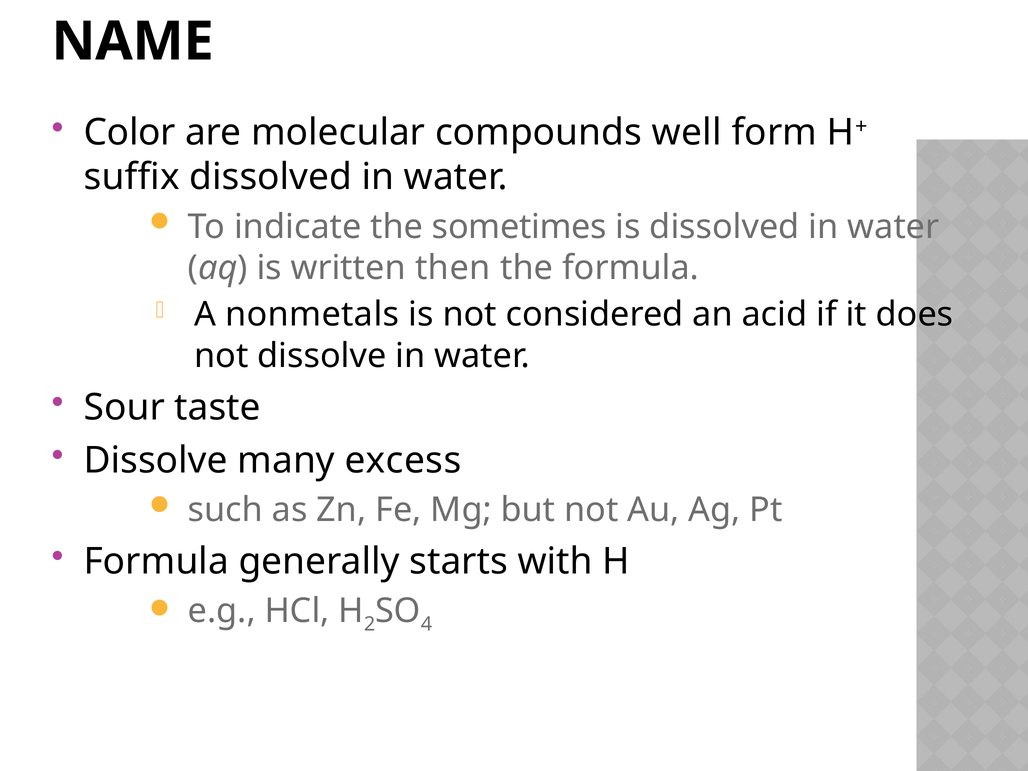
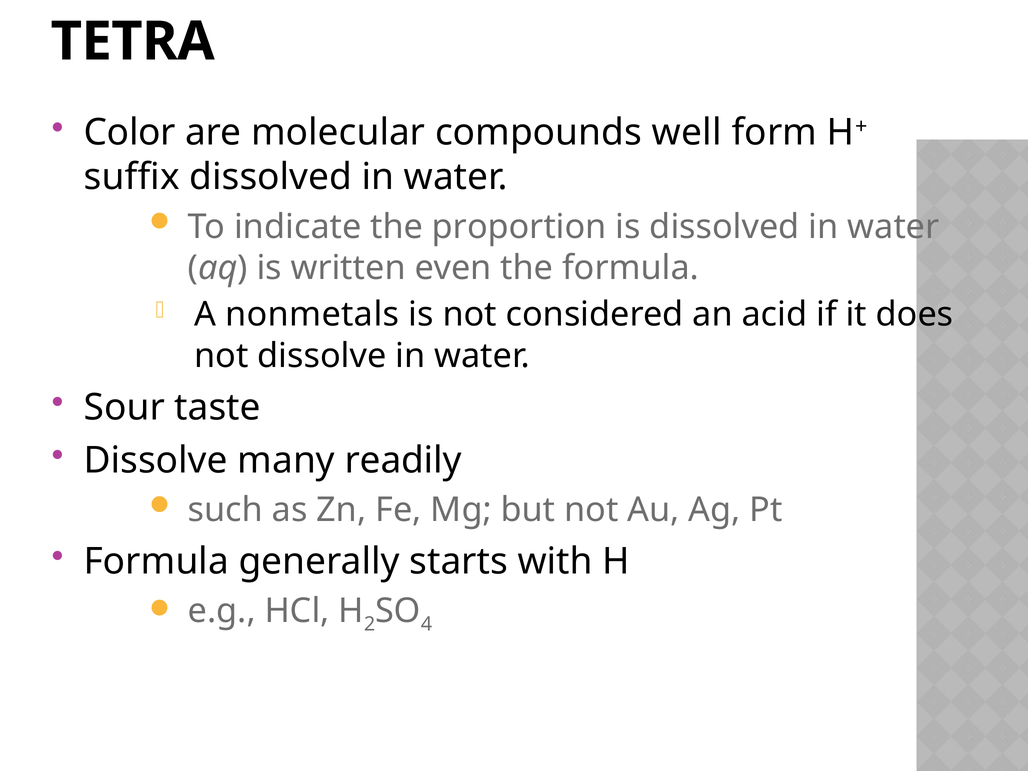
NAME: NAME -> TETRA
sometimes: sometimes -> proportion
then: then -> even
excess: excess -> readily
